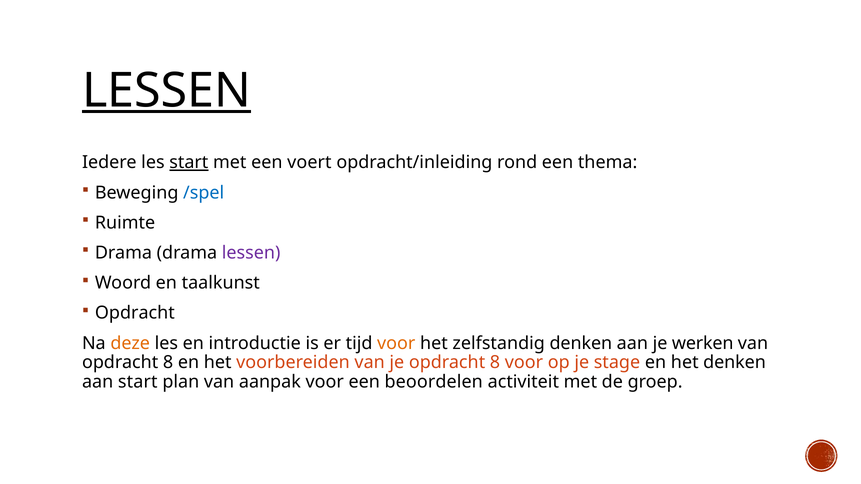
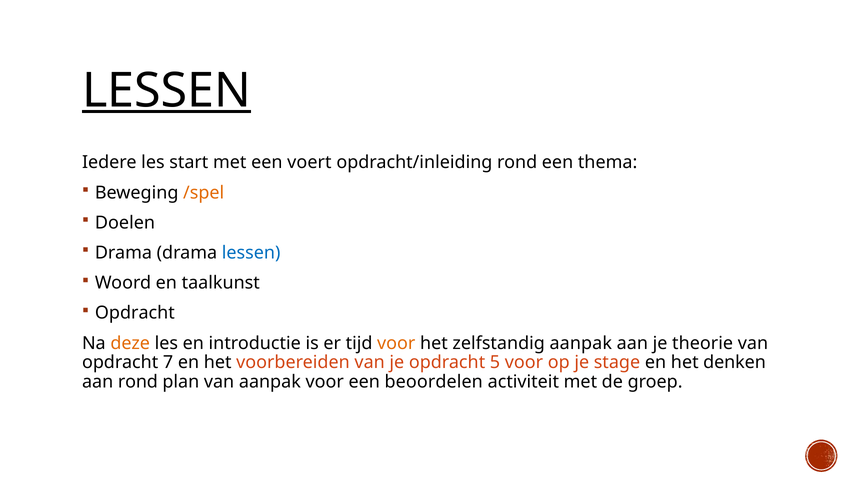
start at (189, 163) underline: present -> none
/spel colour: blue -> orange
Ruimte: Ruimte -> Doelen
lessen at (251, 253) colour: purple -> blue
zelfstandig denken: denken -> aanpak
werken: werken -> theorie
8 at (168, 363): 8 -> 7
je opdracht 8: 8 -> 5
aan start: start -> rond
